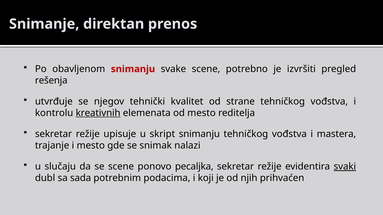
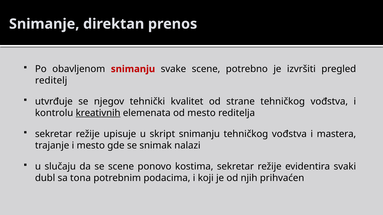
rešenja: rešenja -> reditelj
pecaljka: pecaljka -> kostima
svaki underline: present -> none
sada: sada -> tona
